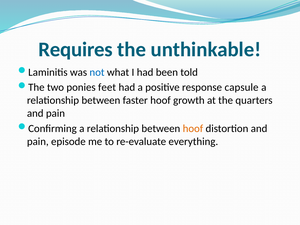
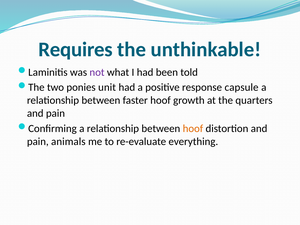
not colour: blue -> purple
feet: feet -> unit
episode: episode -> animals
